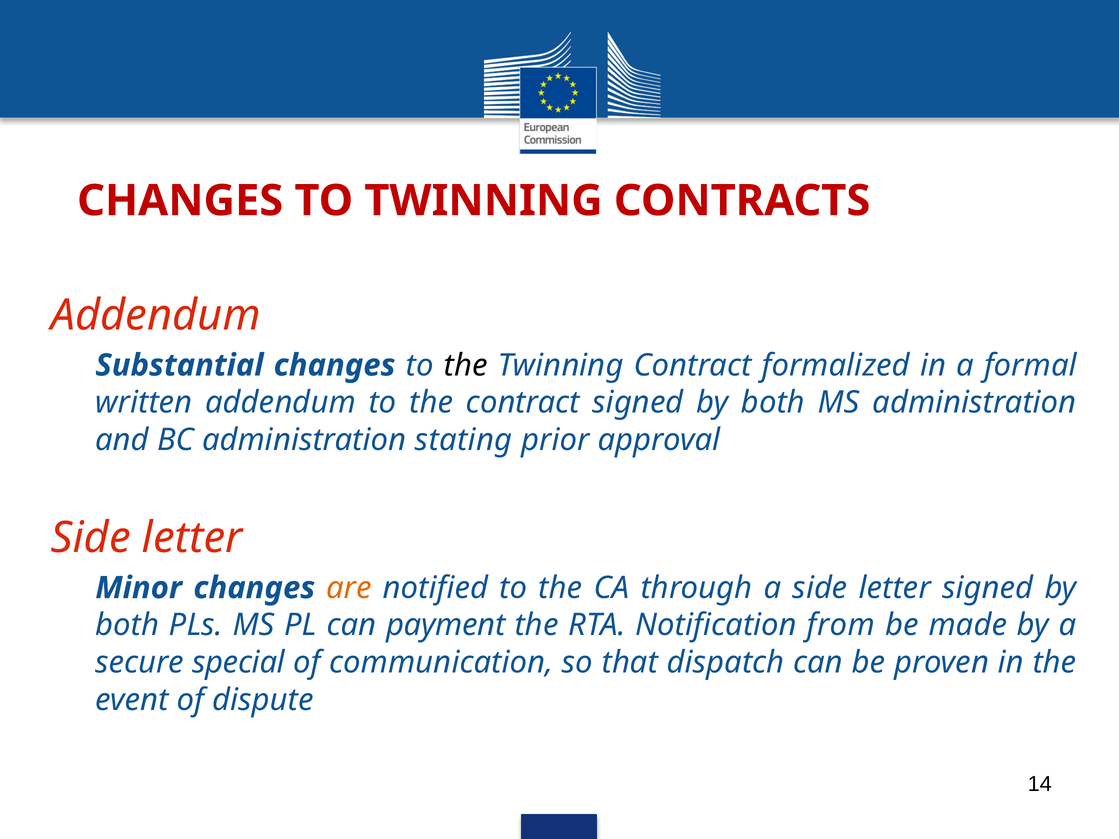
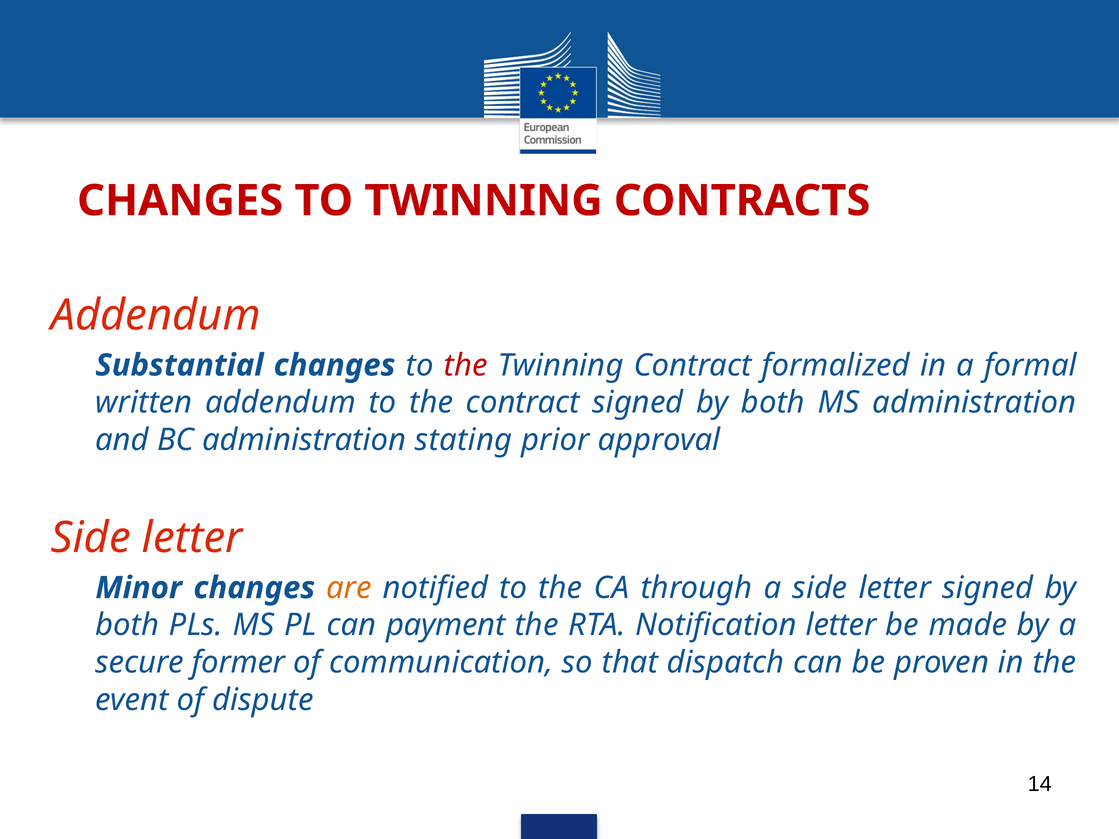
the at (466, 365) colour: black -> red
Notification from: from -> letter
special: special -> former
